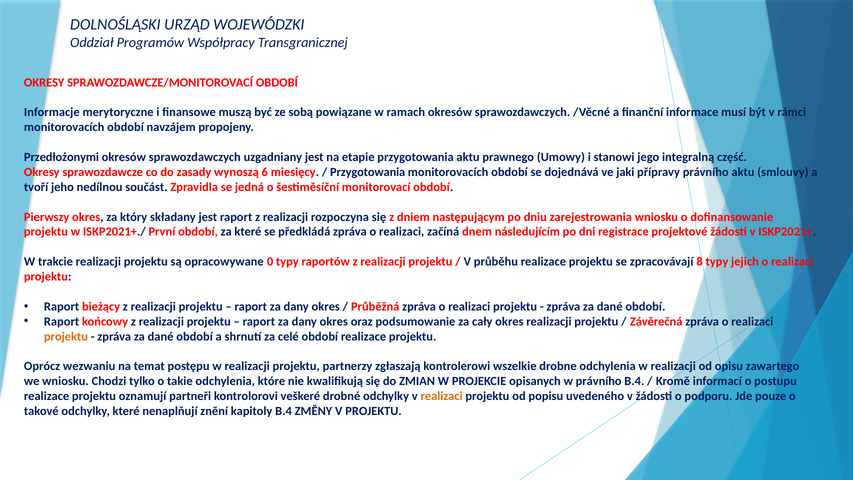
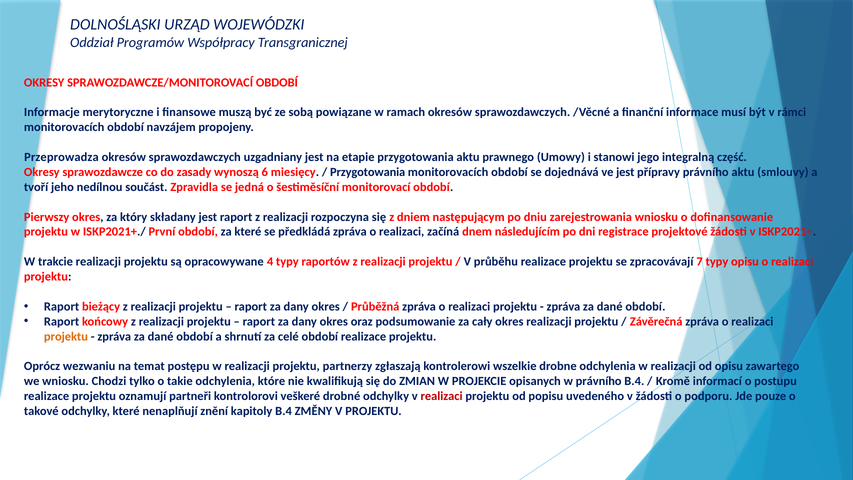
Przedłożonymi: Przedłożonymi -> Przeprowadza
ve jaki: jaki -> jest
0: 0 -> 4
8: 8 -> 7
typy jejich: jejich -> opisu
realizaci at (442, 396) colour: orange -> red
